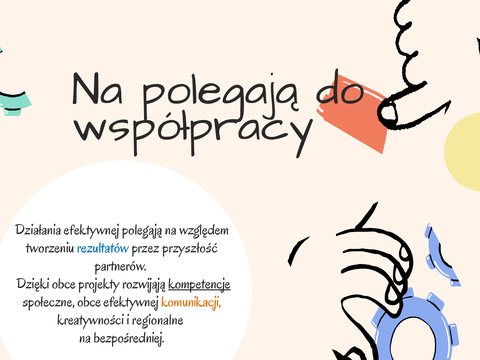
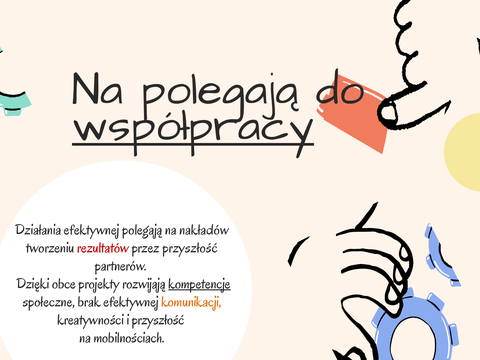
współpracy underline: none -> present
względem: względem -> nakładów
rezultatów colour: blue -> red
społeczne obce: obce -> brak
i regionalne: regionalne -> przyszłość
bezpośredniej: bezpośredniej -> mobilnościach
